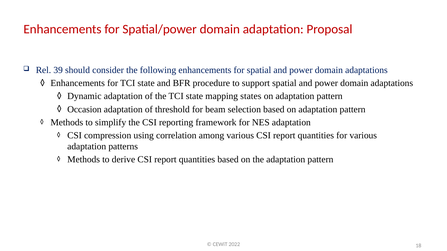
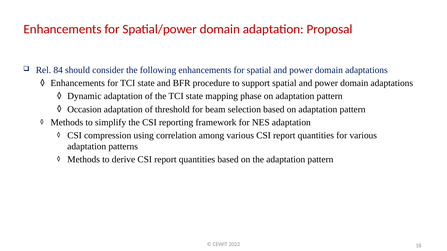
39: 39 -> 84
states: states -> phase
